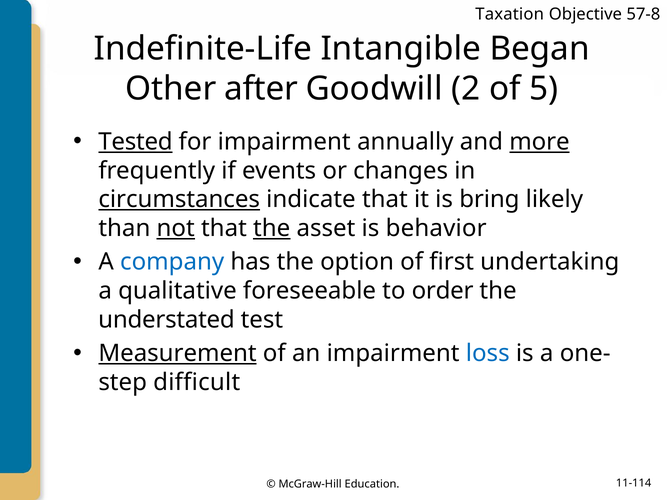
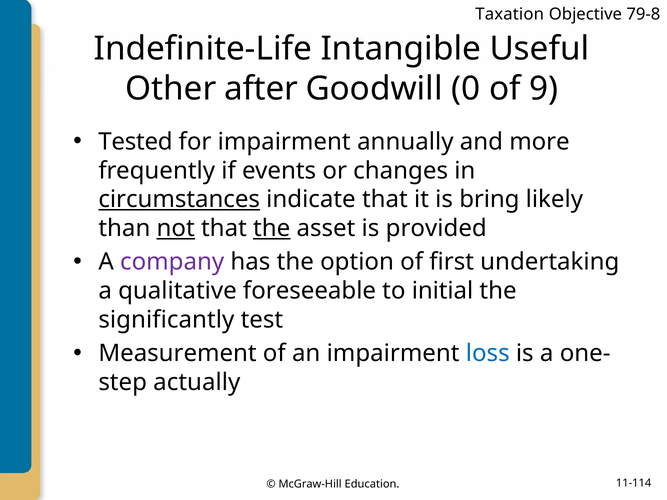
57-8: 57-8 -> 79-8
Began: Began -> Useful
2: 2 -> 0
5: 5 -> 9
Tested underline: present -> none
more underline: present -> none
behavior: behavior -> provided
company colour: blue -> purple
order: order -> initial
understated: understated -> significantly
Measurement underline: present -> none
difficult: difficult -> actually
